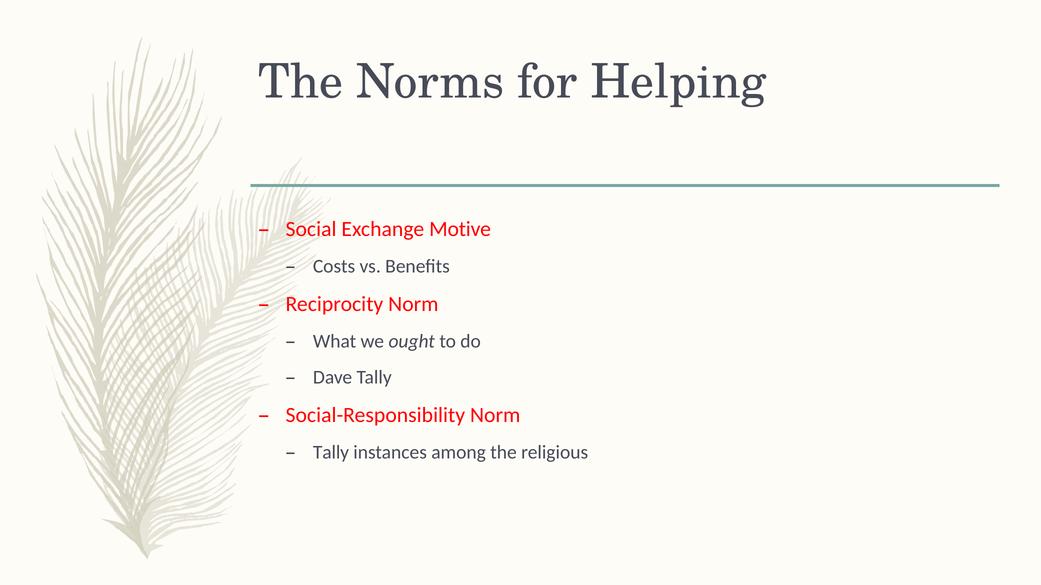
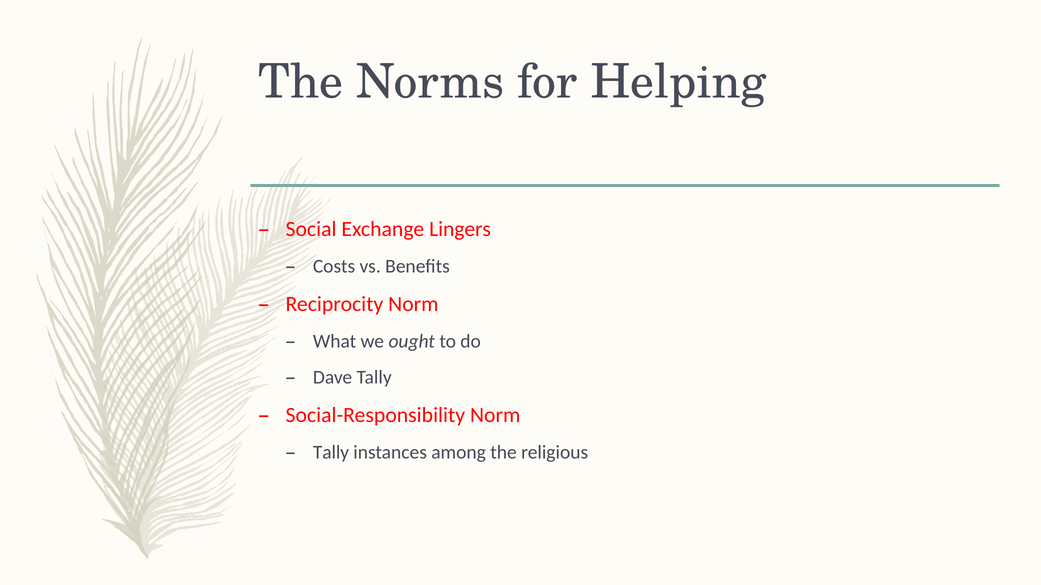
Motive: Motive -> Lingers
